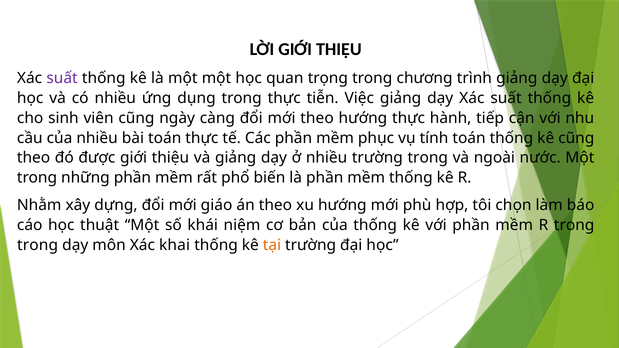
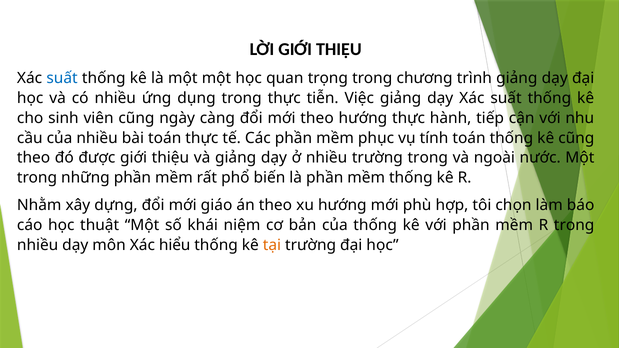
suất at (62, 78) colour: purple -> blue
trọng at (38, 245): trọng -> nhiều
khai: khai -> hiểu
